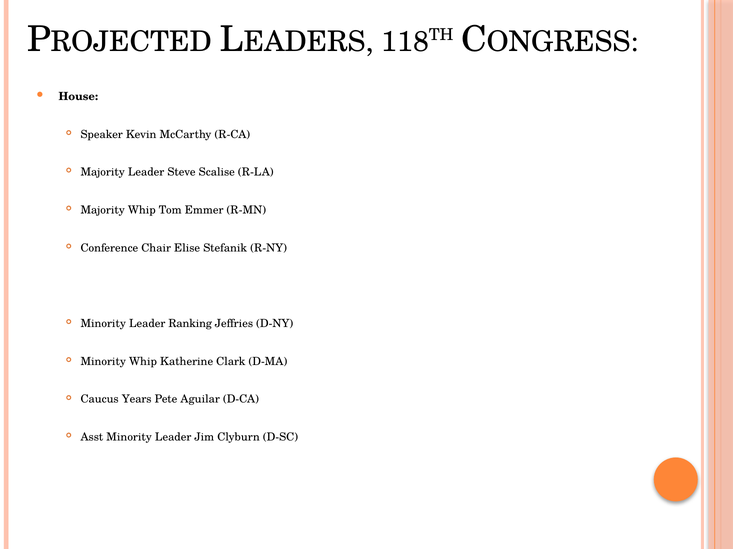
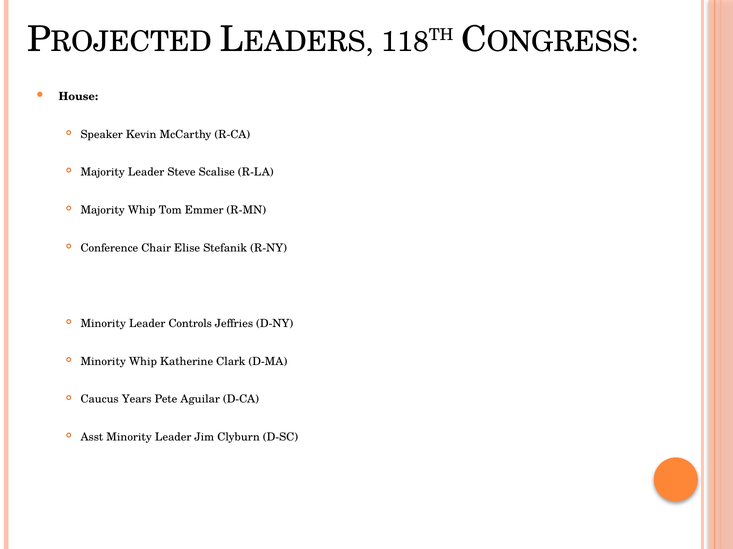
Ranking: Ranking -> Controls
